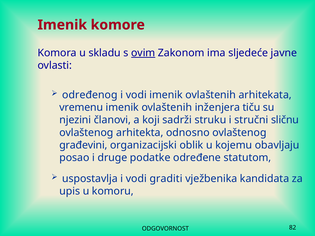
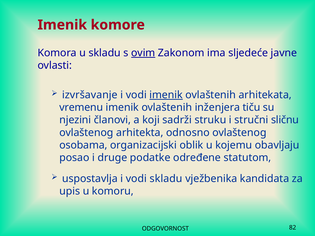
određenog: određenog -> izvršavanje
imenik at (166, 95) underline: none -> present
građevini: građevini -> osobama
vodi graditi: graditi -> skladu
